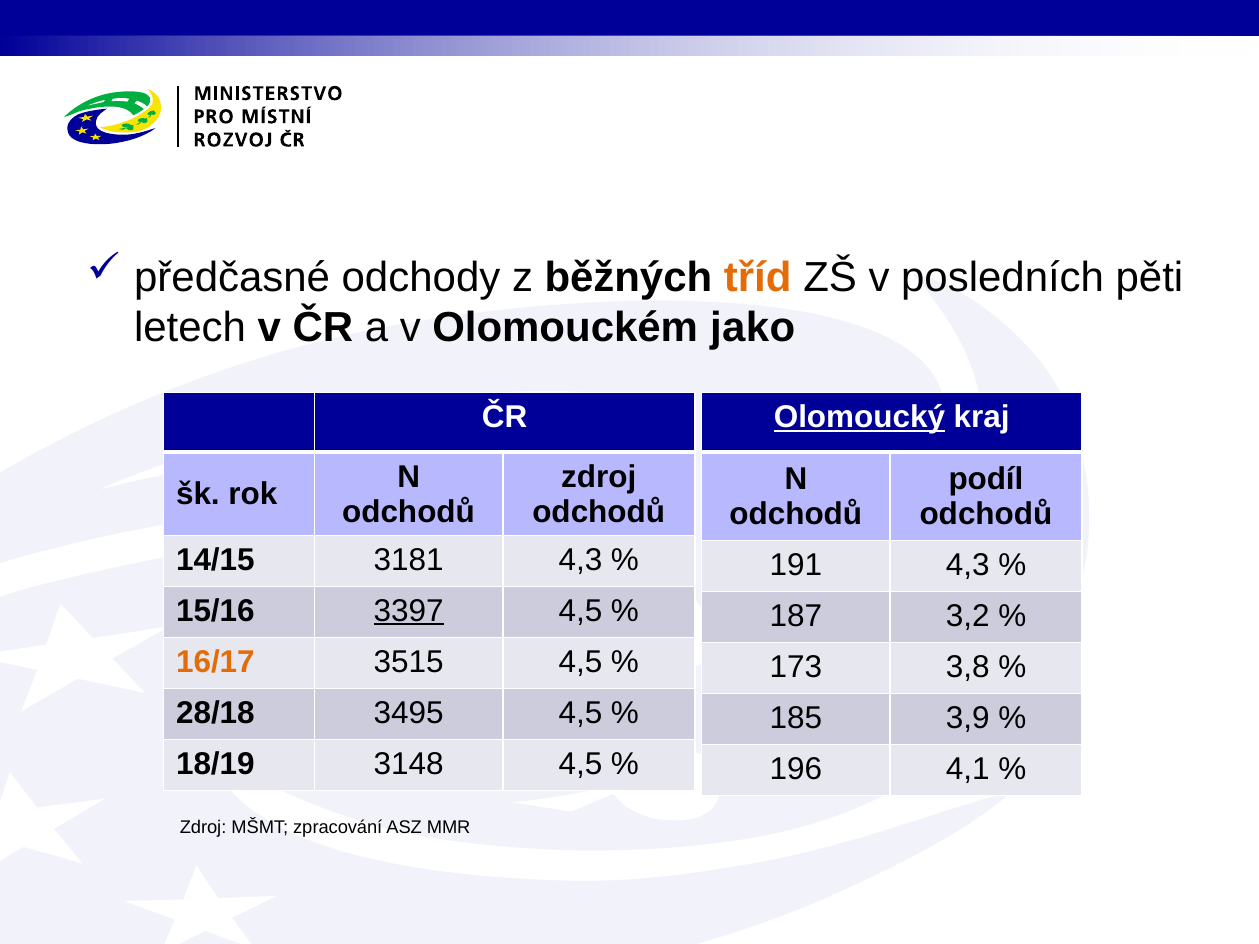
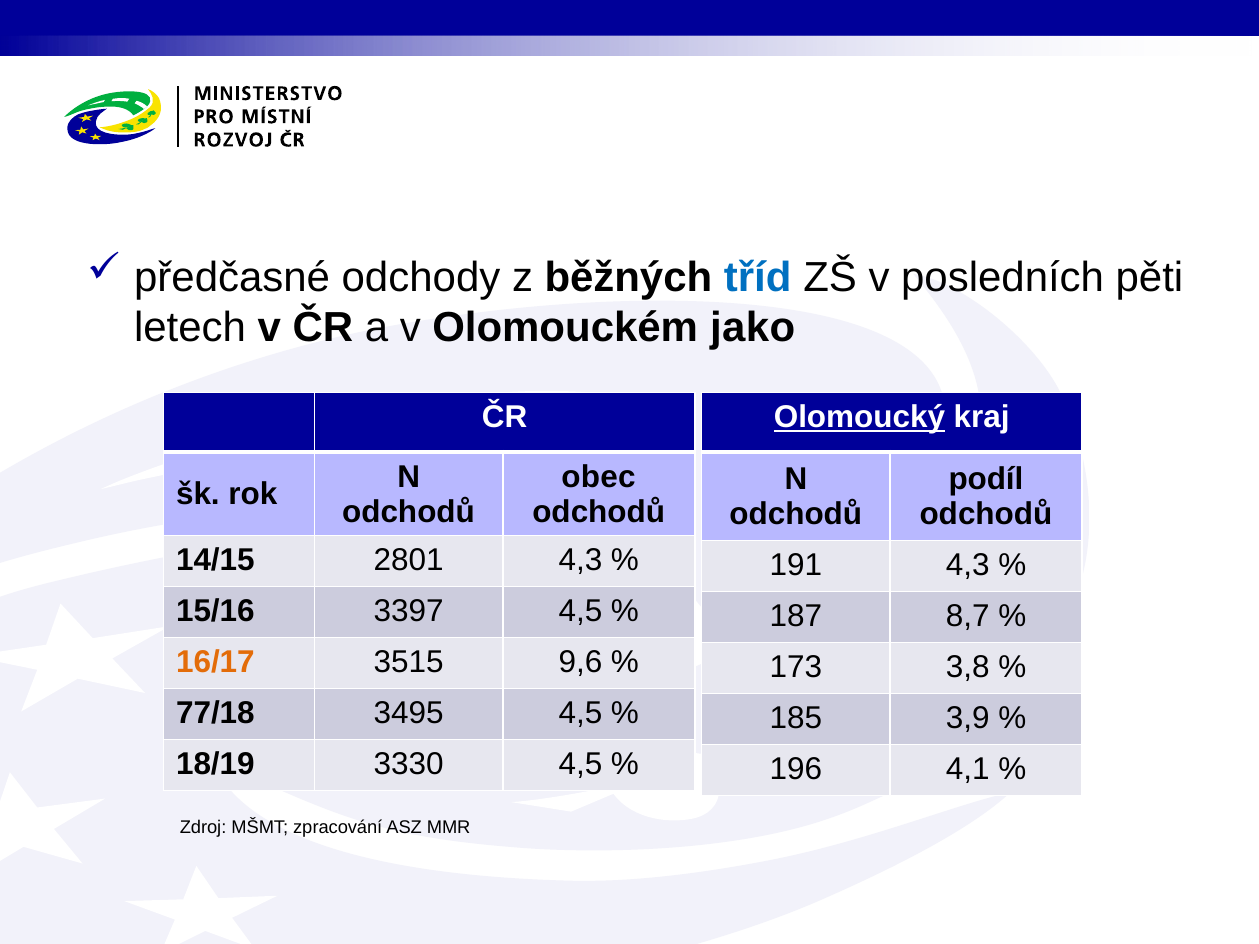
tříd colour: orange -> blue
zdroj at (599, 477): zdroj -> obec
3181: 3181 -> 2801
3397 underline: present -> none
3,2: 3,2 -> 8,7
3515 4,5: 4,5 -> 9,6
28/18: 28/18 -> 77/18
3148: 3148 -> 3330
